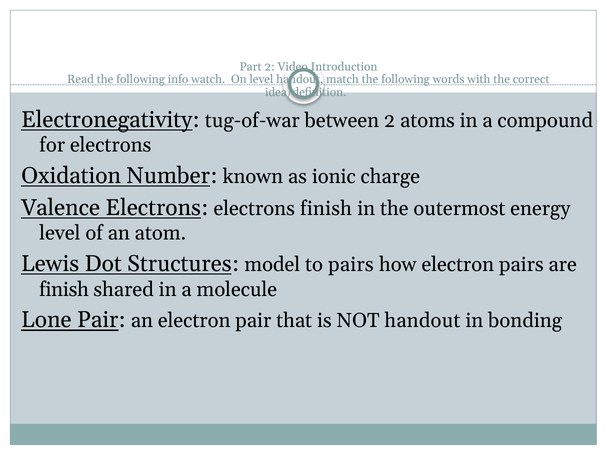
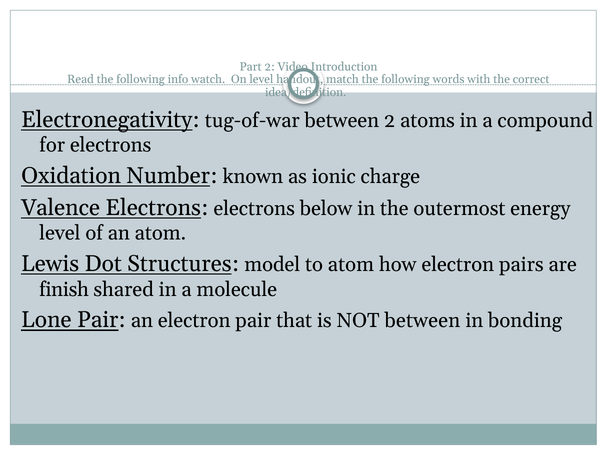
electrons finish: finish -> below
to pairs: pairs -> atom
NOT handout: handout -> between
